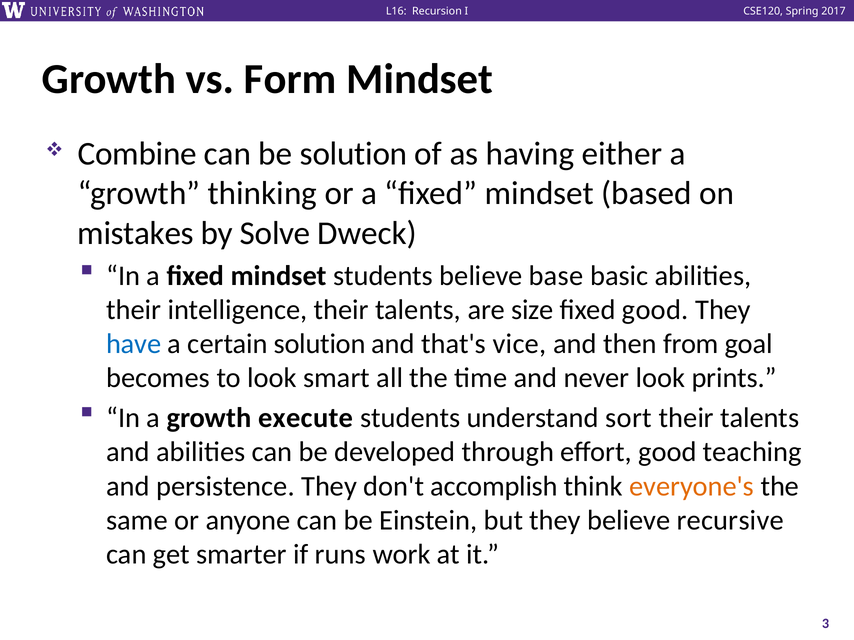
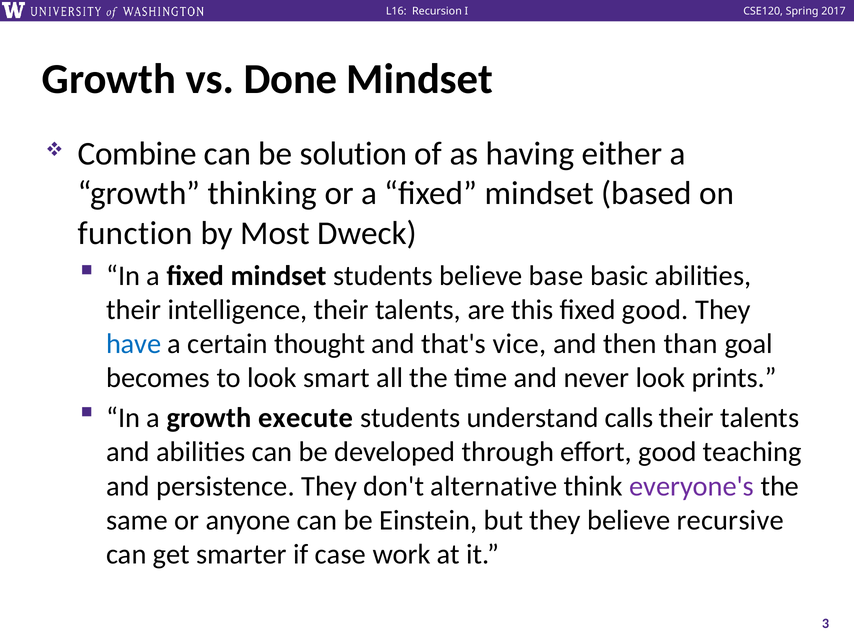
Form: Form -> Done
mistakes: mistakes -> function
Solve: Solve -> Most
size: size -> this
certain solution: solution -> thought
from: from -> than
sort: sort -> calls
accomplish: accomplish -> alternative
everyone's colour: orange -> purple
runs: runs -> case
